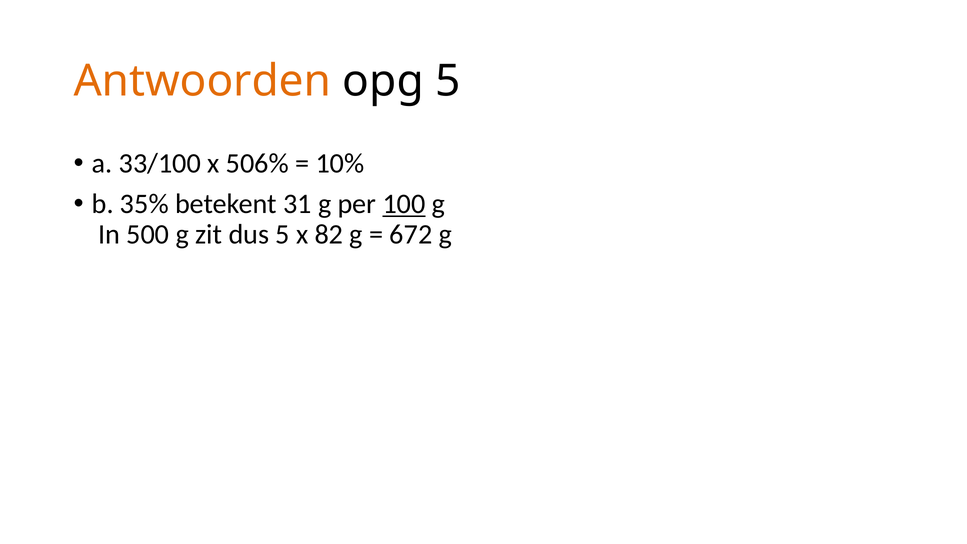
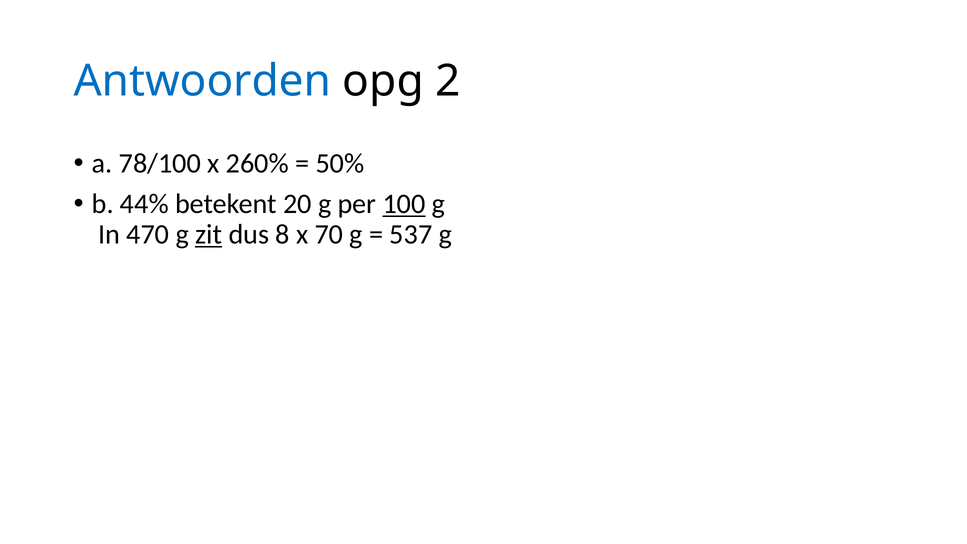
Antwoorden colour: orange -> blue
opg 5: 5 -> 2
33/100: 33/100 -> 78/100
506%: 506% -> 260%
10%: 10% -> 50%
35%: 35% -> 44%
31: 31 -> 20
500: 500 -> 470
zit underline: none -> present
dus 5: 5 -> 8
82: 82 -> 70
672: 672 -> 537
